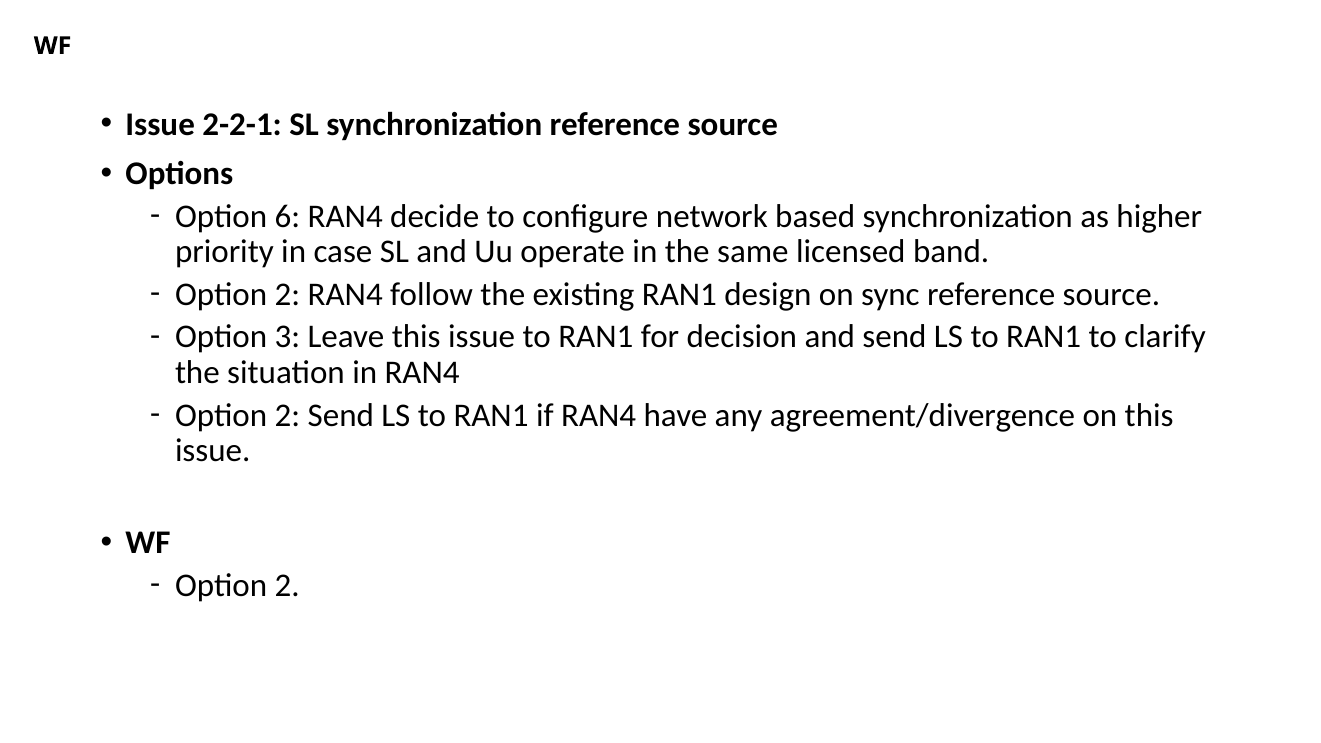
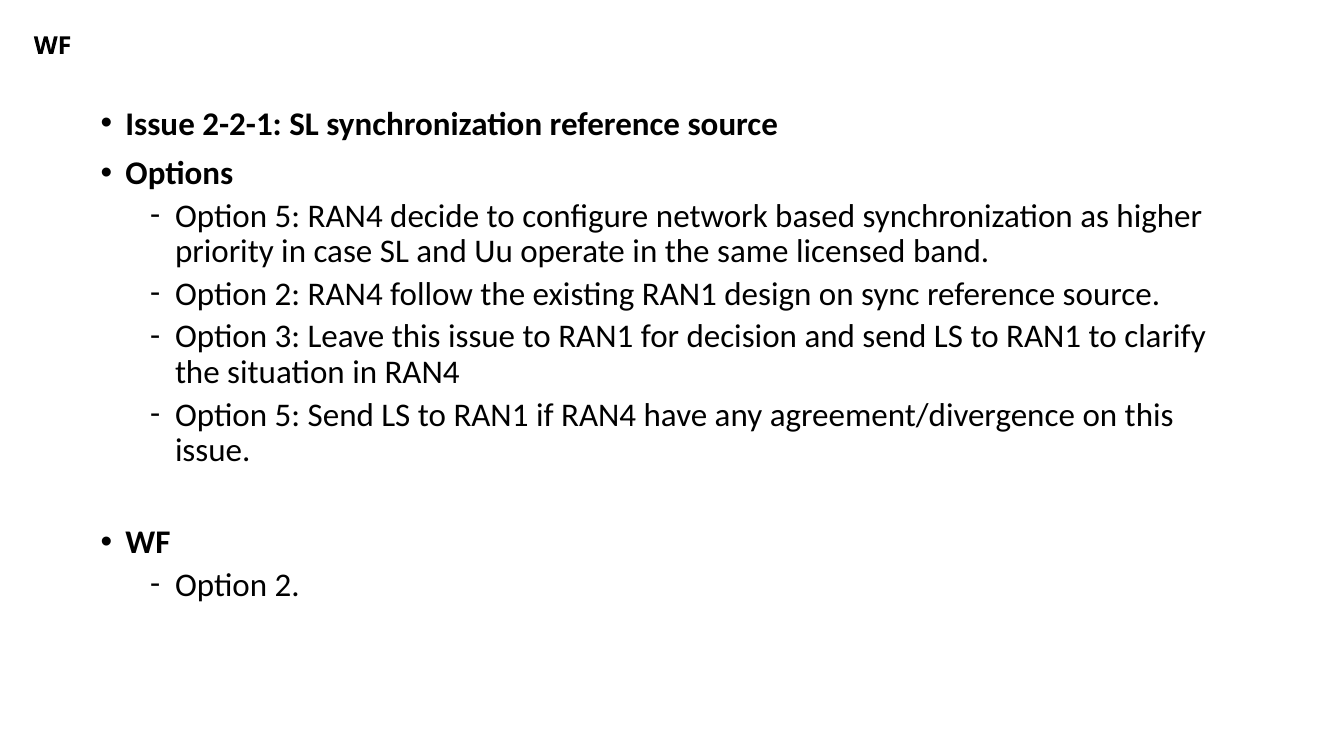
6 at (287, 216): 6 -> 5
2 at (287, 415): 2 -> 5
